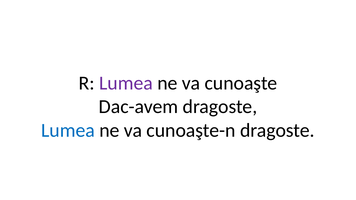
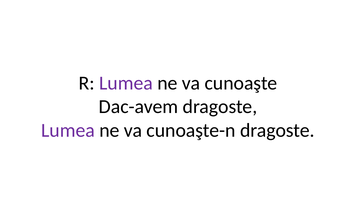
Lumea at (68, 131) colour: blue -> purple
